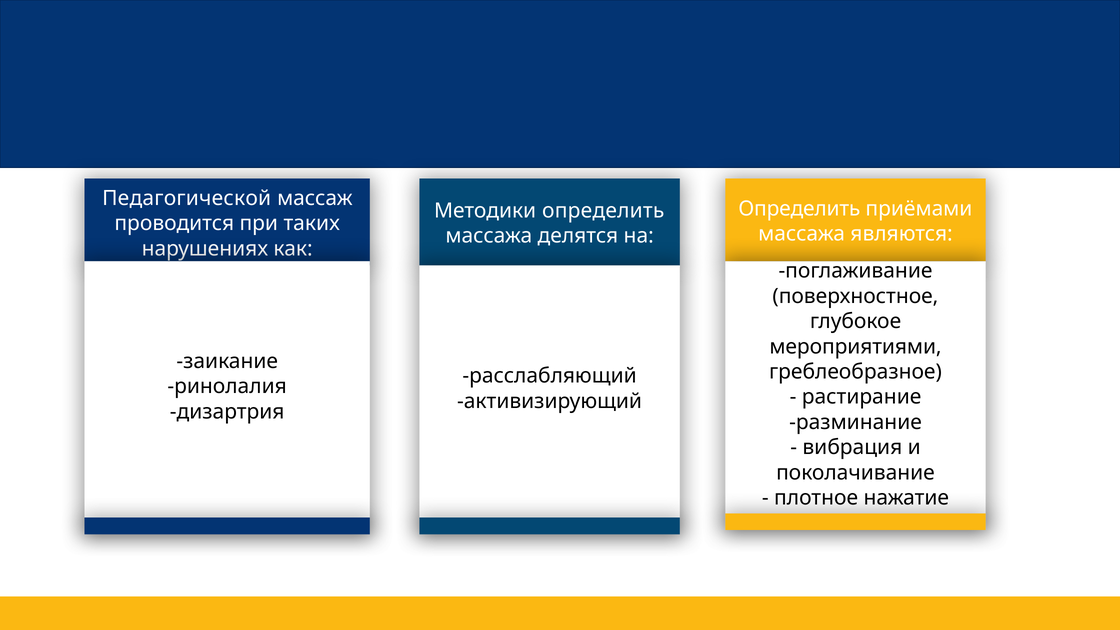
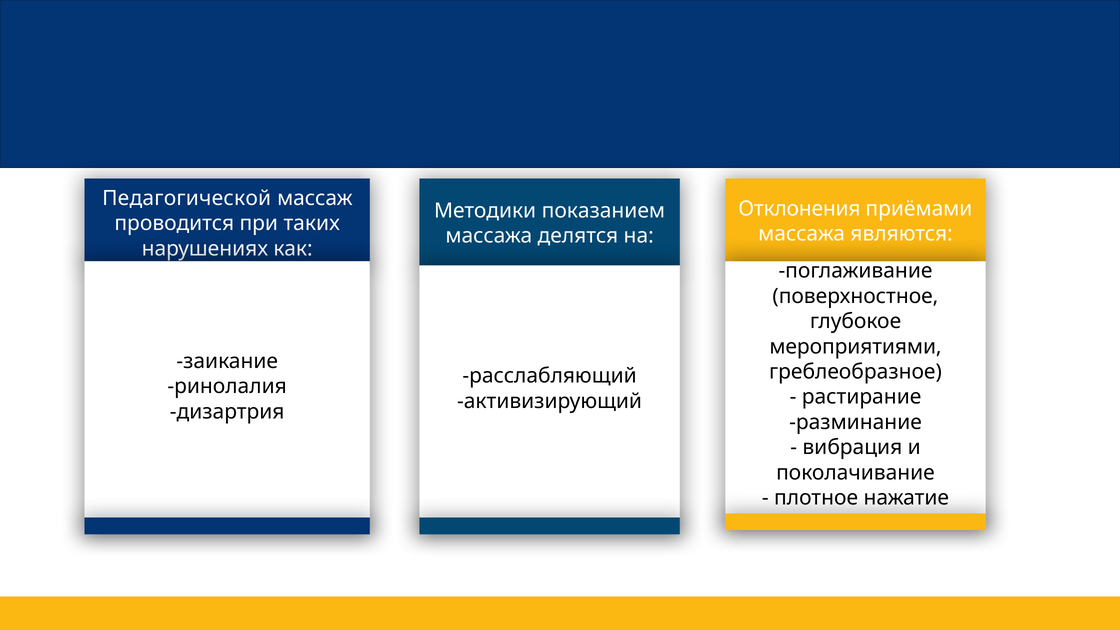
Определить at (799, 209): Определить -> Отклонения
Методики определить: определить -> показанием
